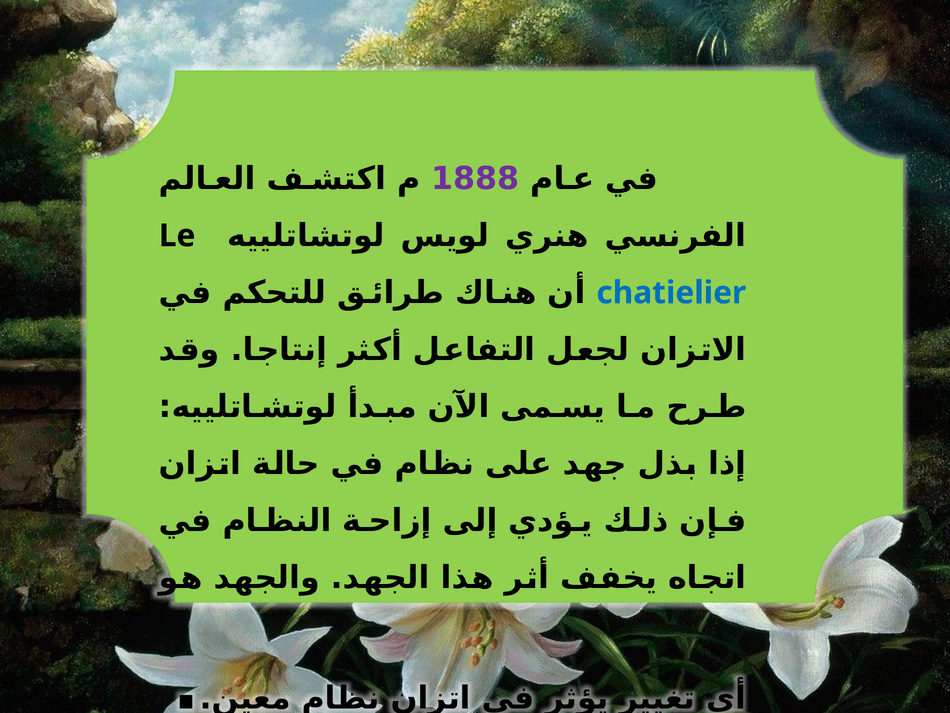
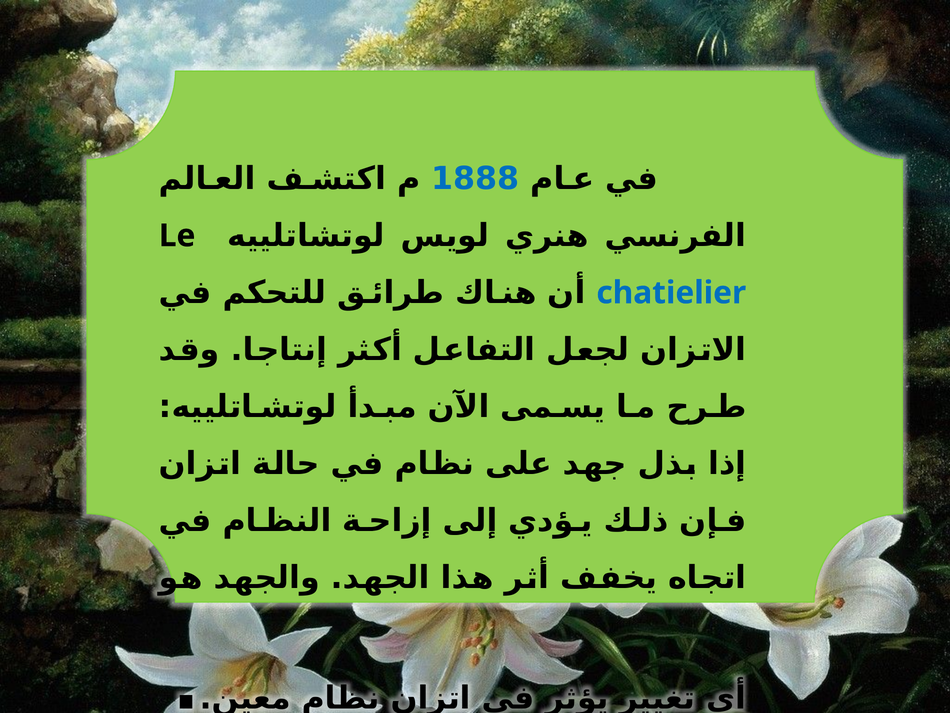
1888 colour: purple -> blue
